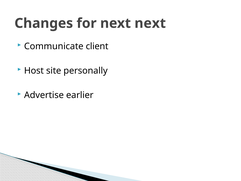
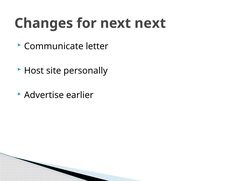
client: client -> letter
